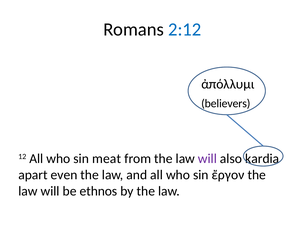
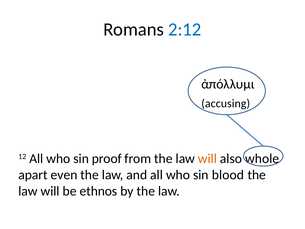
believers: believers -> accusing
meat: meat -> proof
will at (207, 158) colour: purple -> orange
kardia: kardia -> whole
ἔργον: ἔργον -> blood
